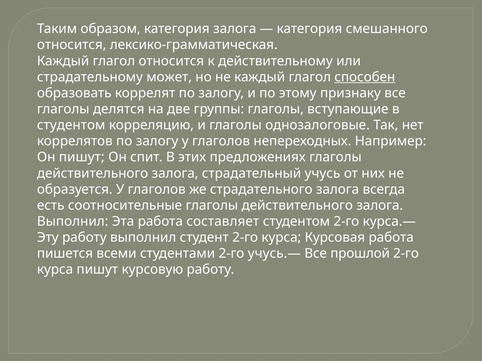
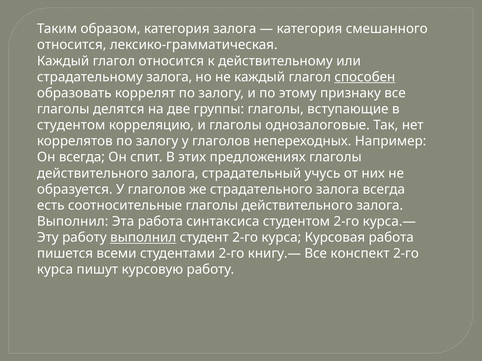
страдательному может: может -> залога
Он пишут: пишут -> всегда
составляет: составляет -> синтаксиса
выполнил at (143, 238) underline: none -> present
учусь.—: учусь.— -> книгу.—
прошлой: прошлой -> конспект
